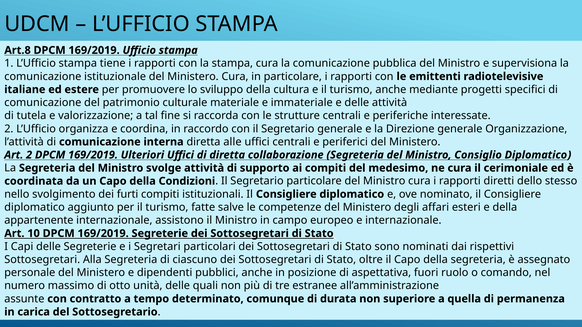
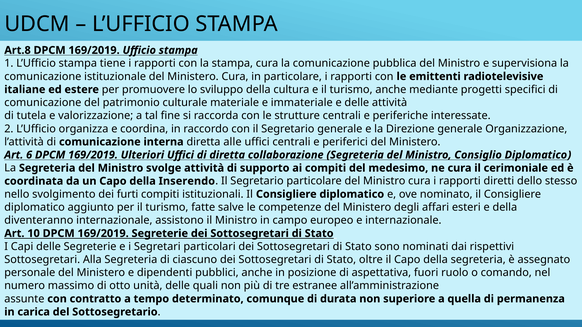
Art 2: 2 -> 6
Condizioni: Condizioni -> Inserendo
appartenente: appartenente -> diventeranno
